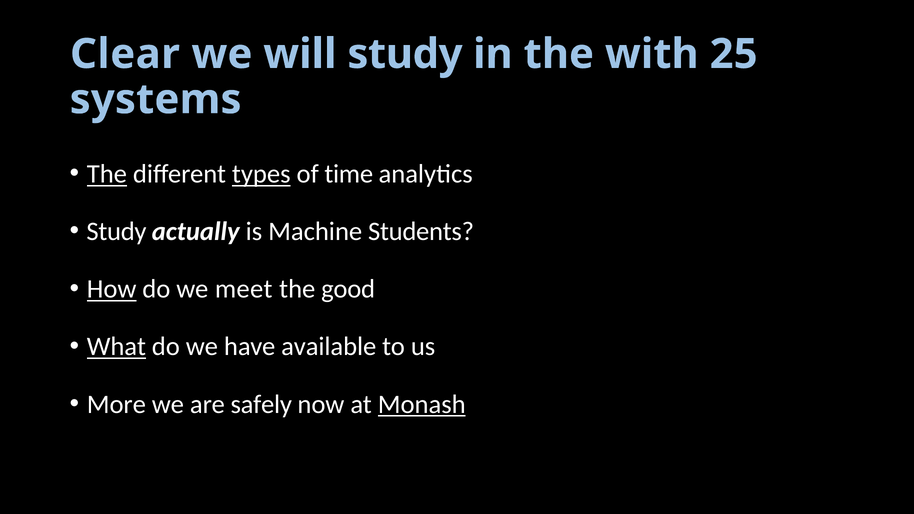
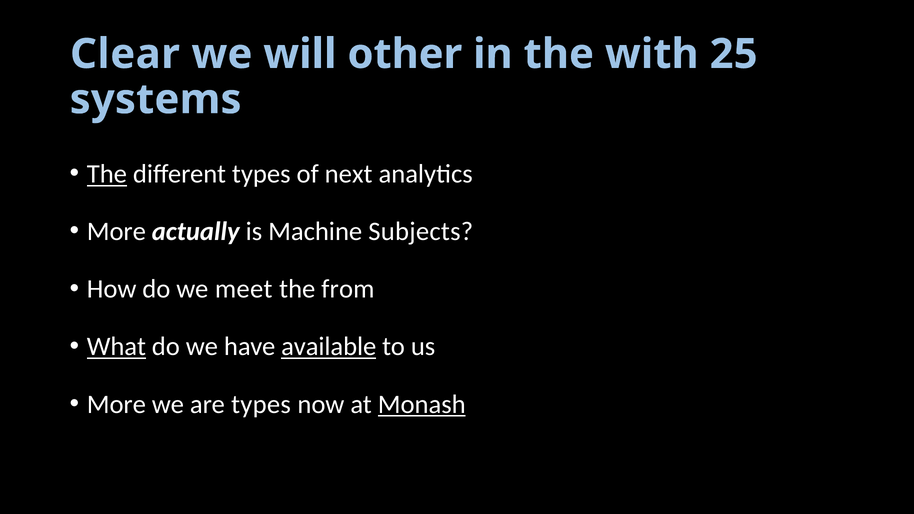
will study: study -> other
types at (261, 174) underline: present -> none
time: time -> next
Study at (116, 232): Study -> More
Students: Students -> Subjects
How underline: present -> none
good: good -> from
available underline: none -> present
are safely: safely -> types
